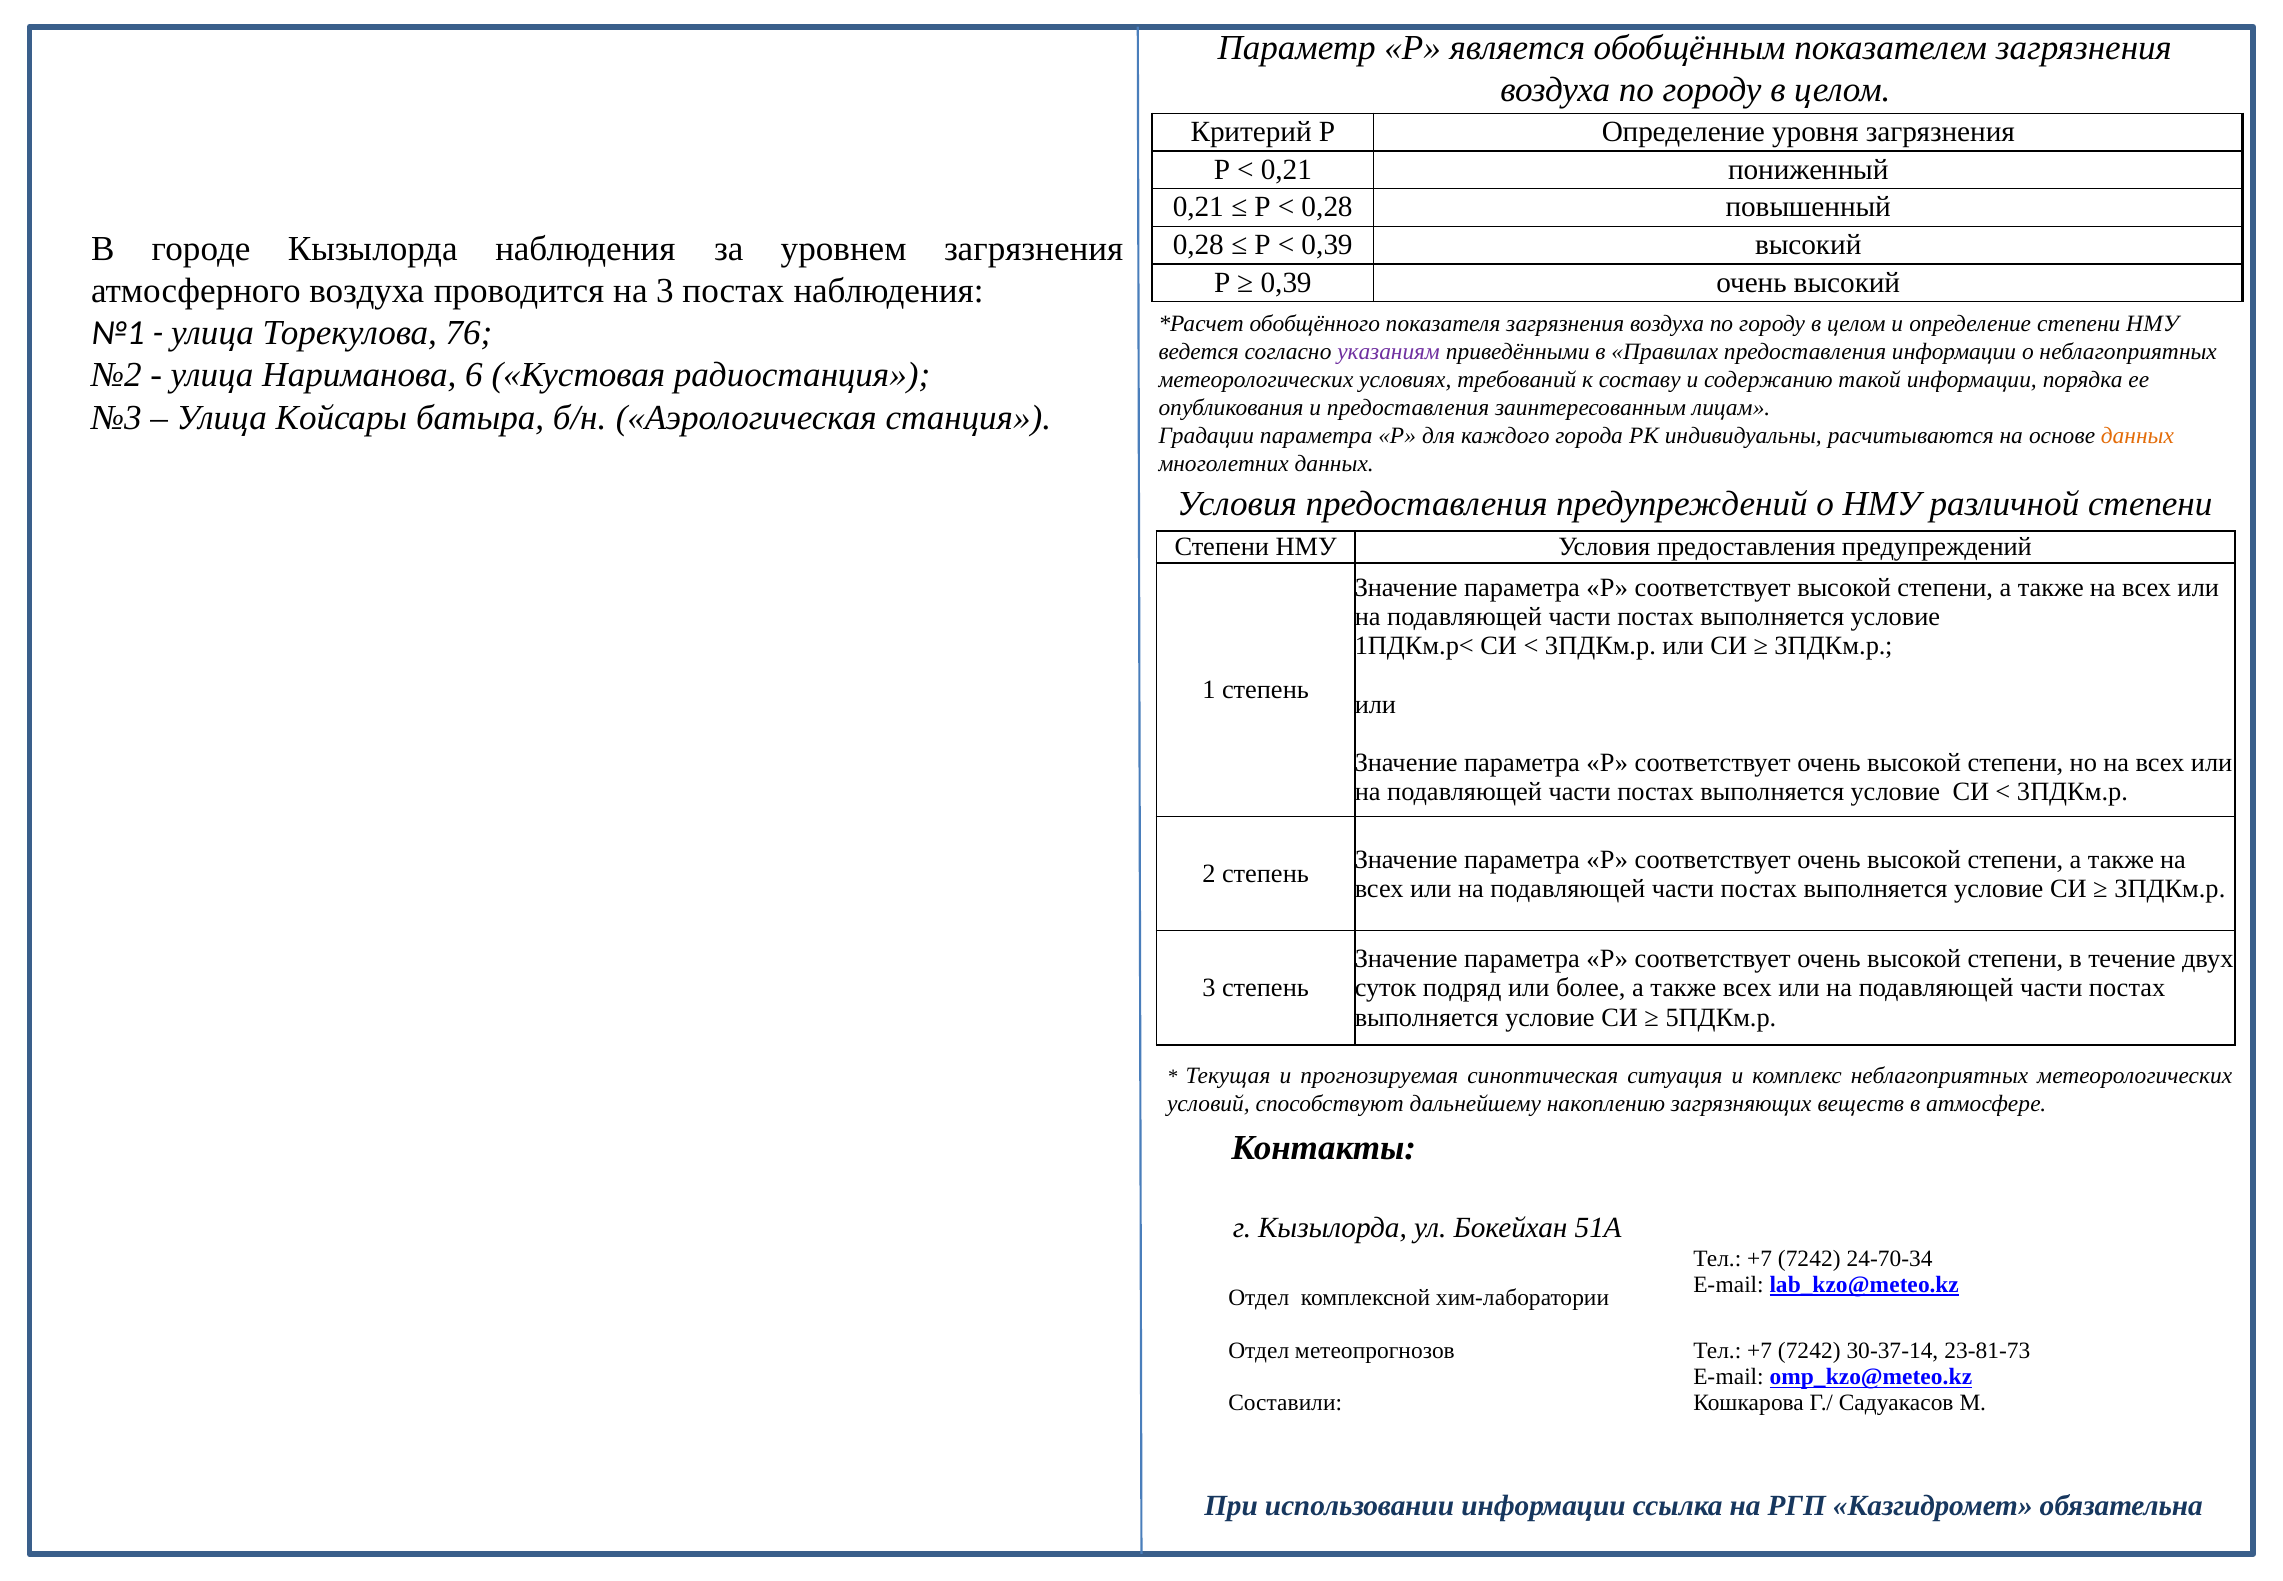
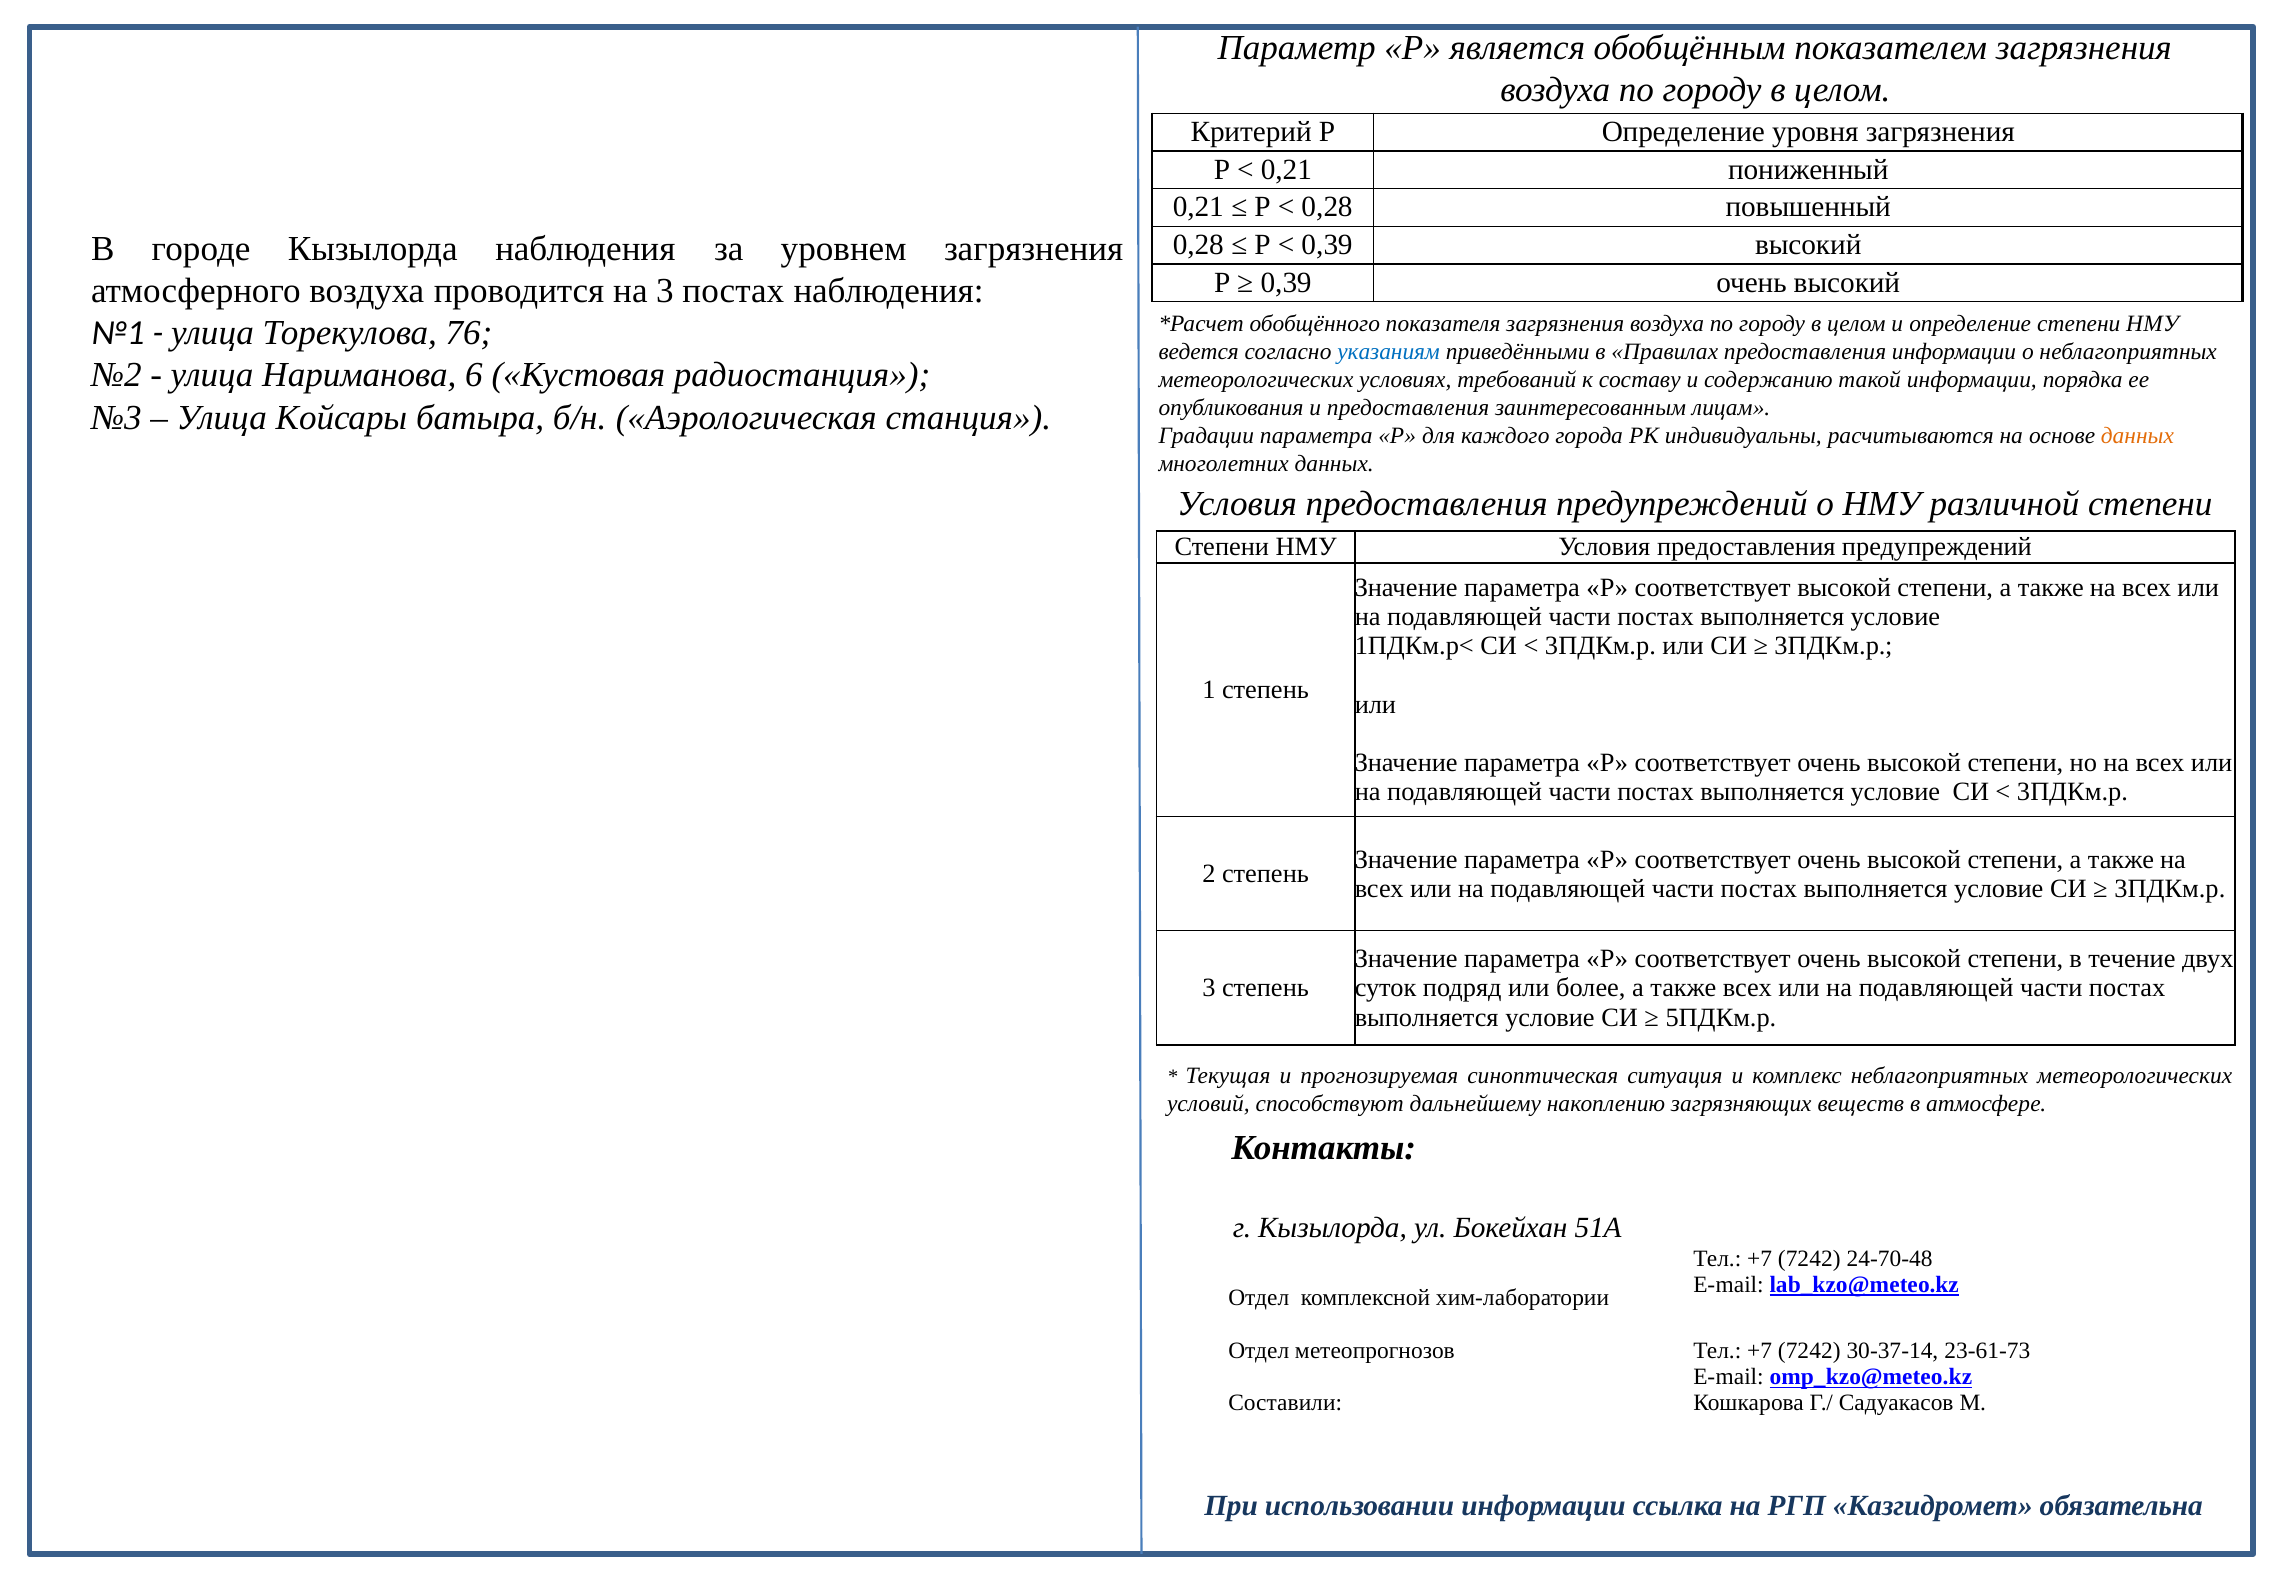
указаниям colour: purple -> blue
24-70-34: 24-70-34 -> 24-70-48
23-81-73: 23-81-73 -> 23-61-73
